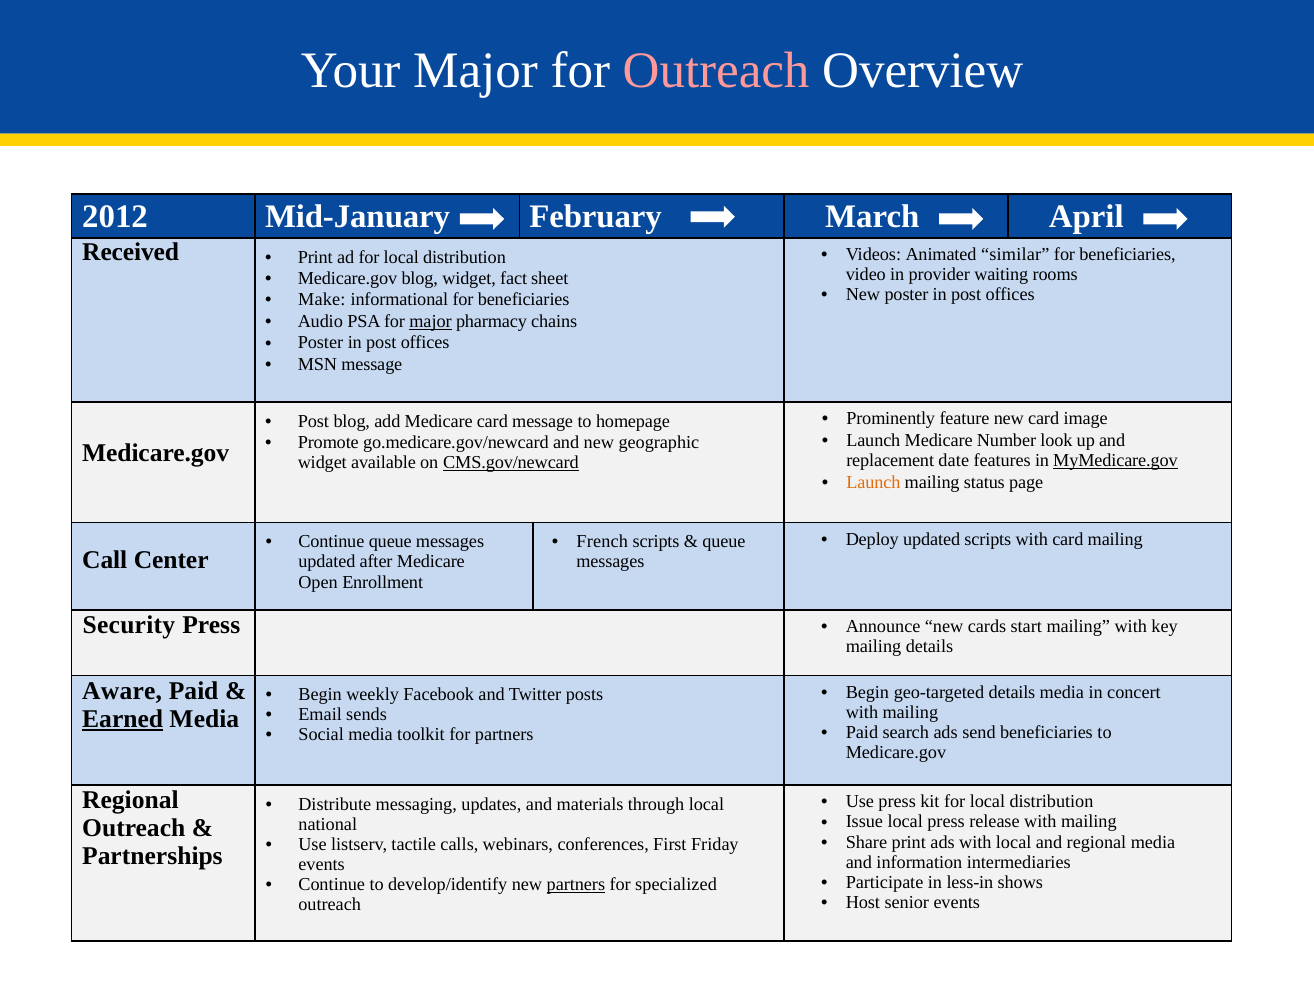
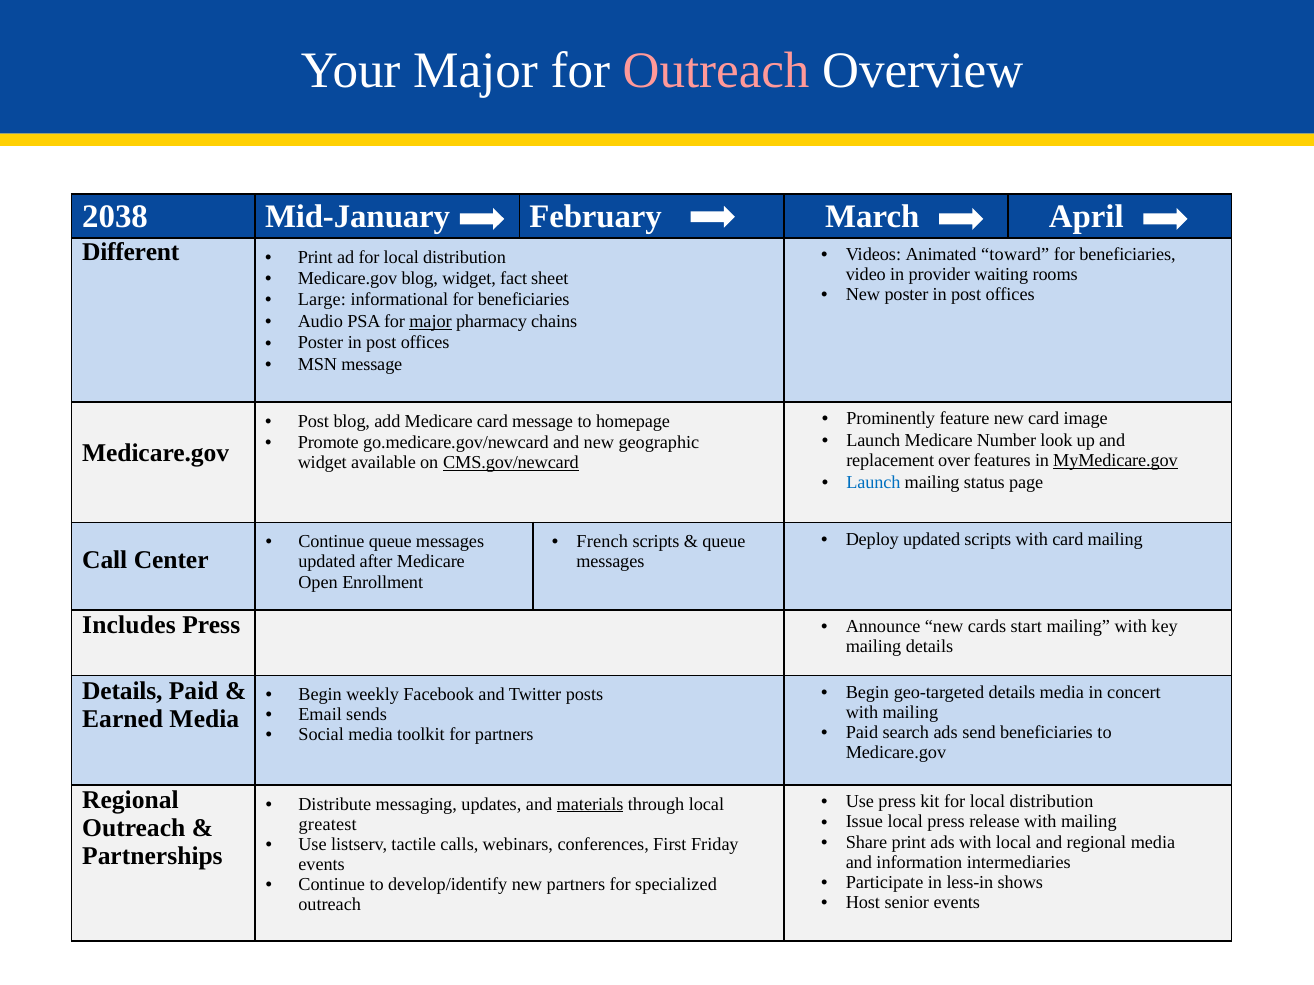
2012: 2012 -> 2038
Received: Received -> Different
similar: similar -> toward
Make: Make -> Large
date: date -> over
Launch at (873, 482) colour: orange -> blue
Security: Security -> Includes
Aware at (122, 691): Aware -> Details
Earned underline: present -> none
materials underline: none -> present
national: national -> greatest
partners at (576, 885) underline: present -> none
